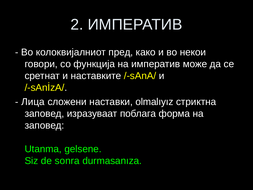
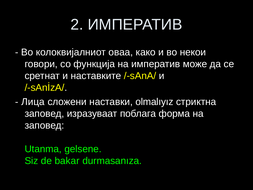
пред: пред -> оваа
sonra: sonra -> bakar
